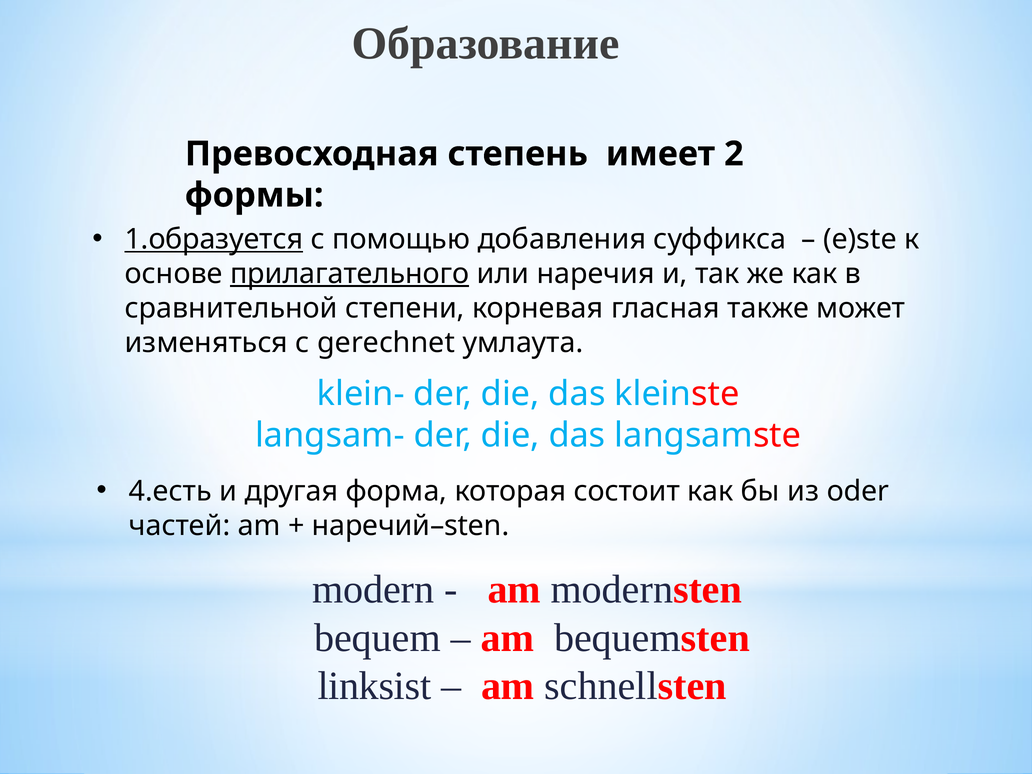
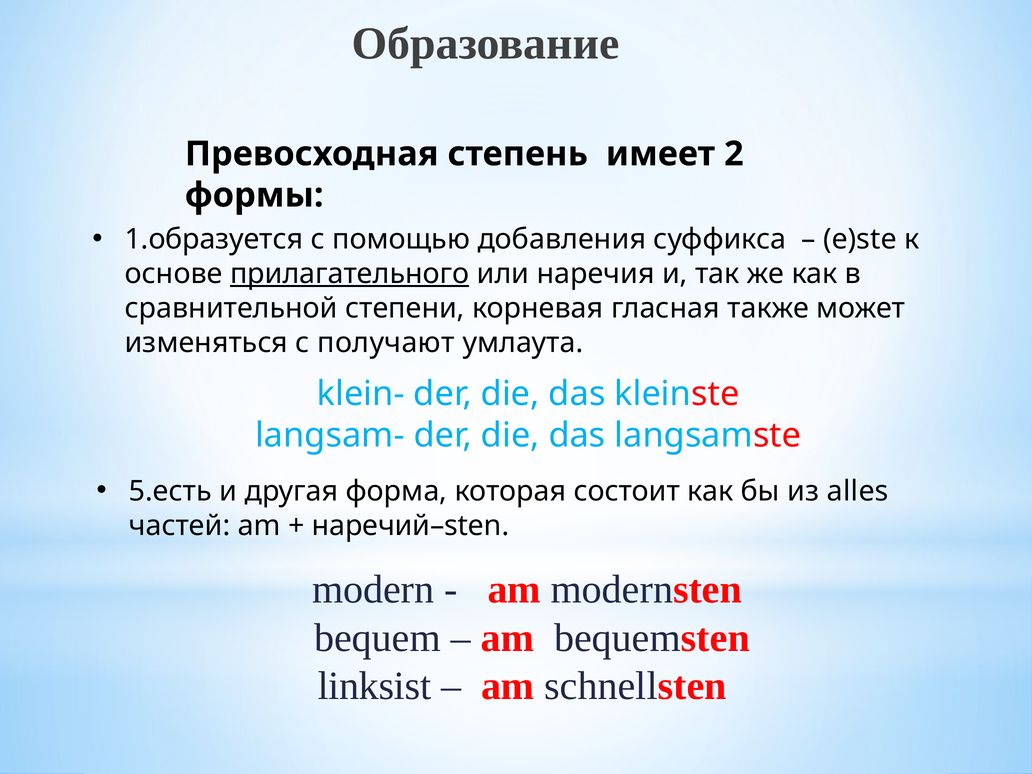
1.образуется underline: present -> none
gerechnet: gerechnet -> получают
4.есть: 4.есть -> 5.есть
oder: oder -> alles
